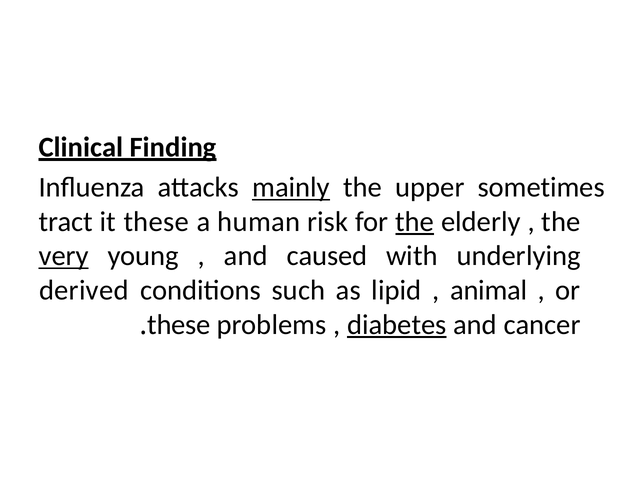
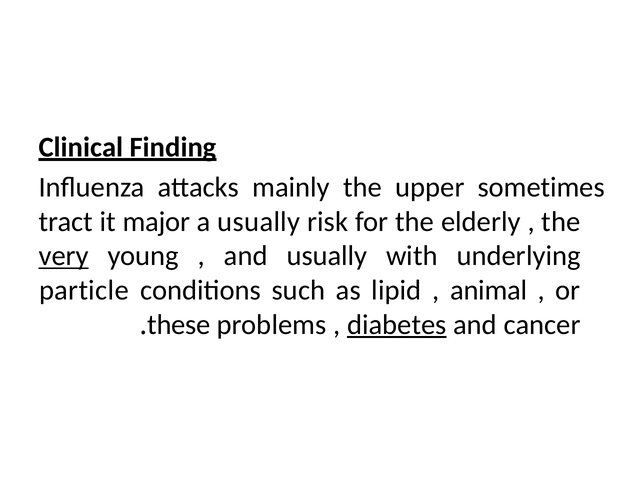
mainly underline: present -> none
it these: these -> major
a human: human -> usually
the at (415, 222) underline: present -> none
and caused: caused -> usually
derived: derived -> particle
